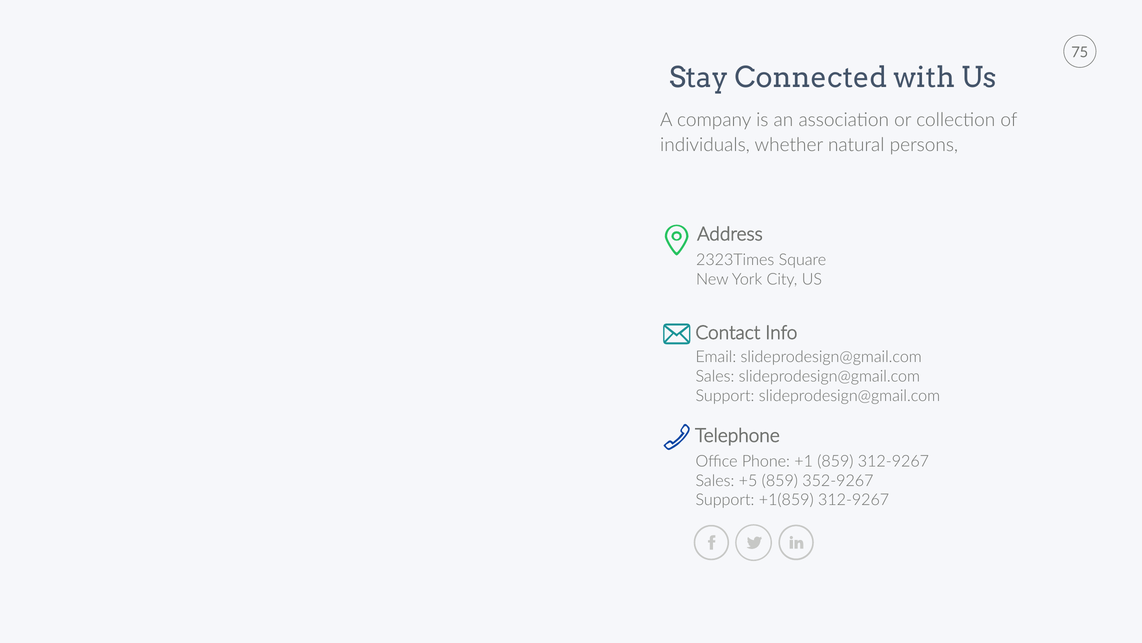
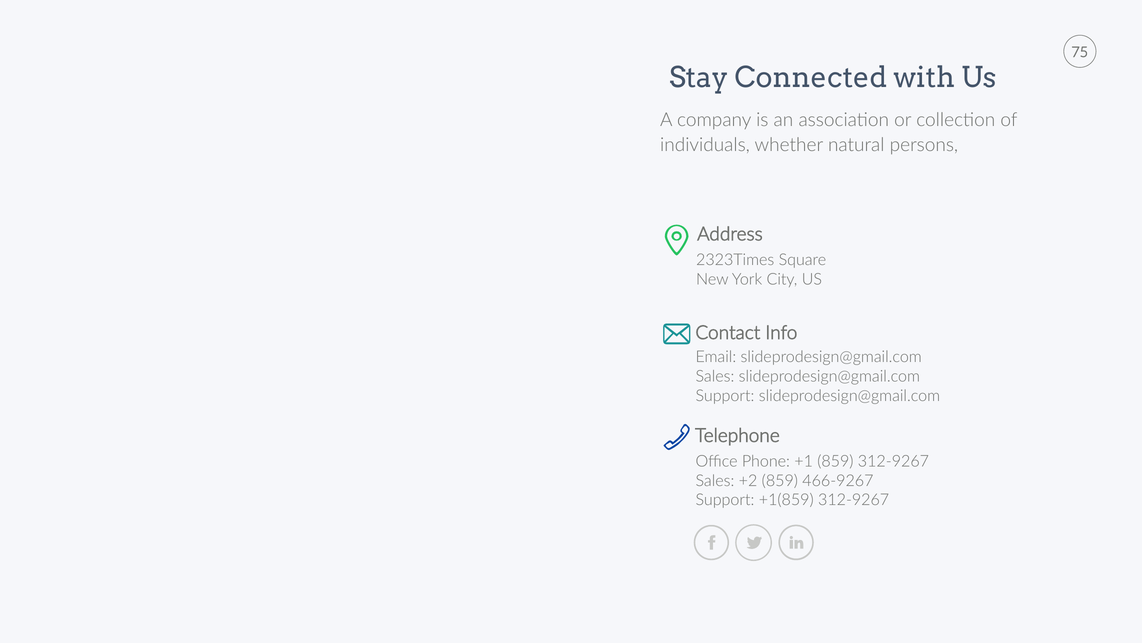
+5: +5 -> +2
352-9267: 352-9267 -> 466-9267
